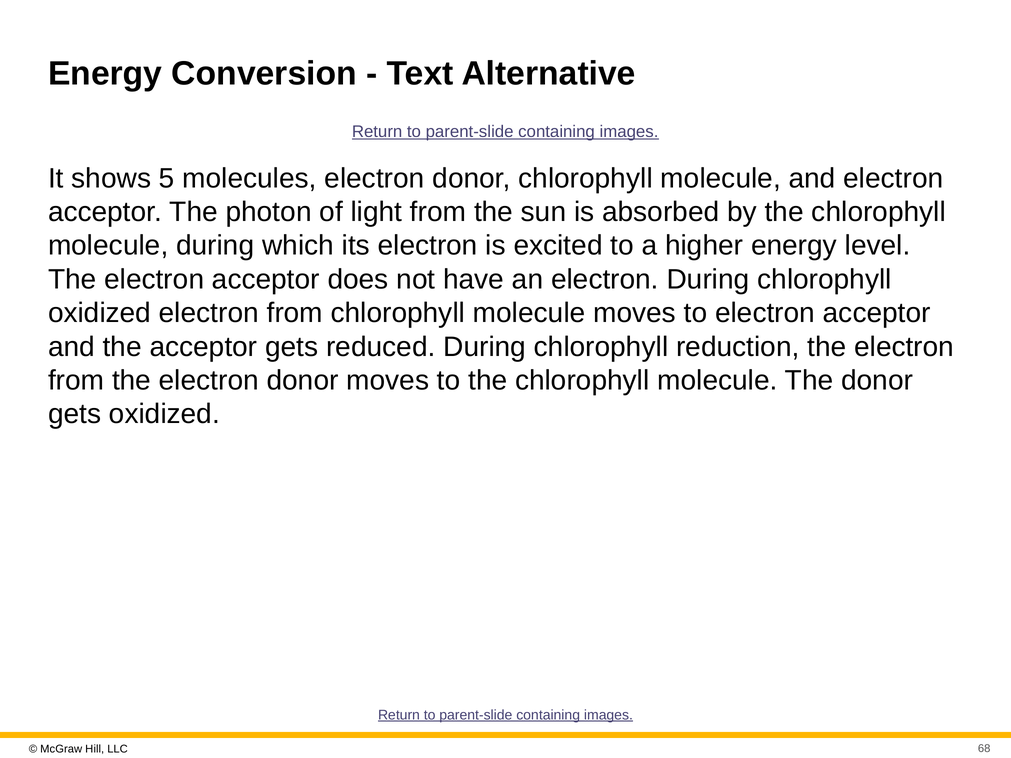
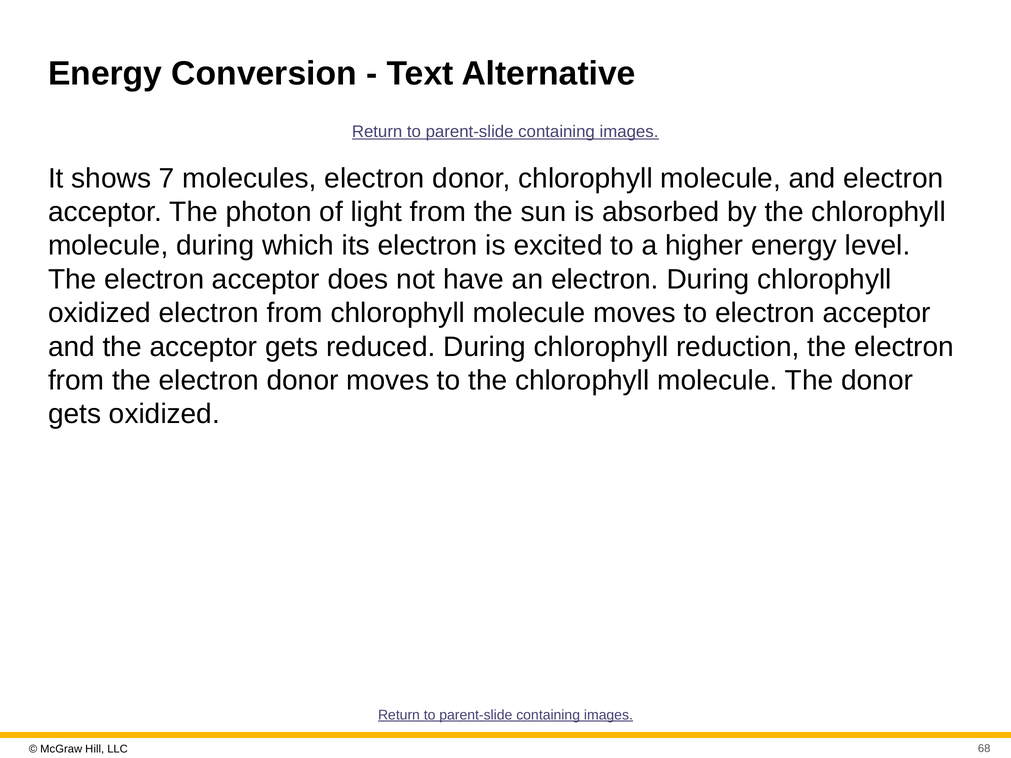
5: 5 -> 7
